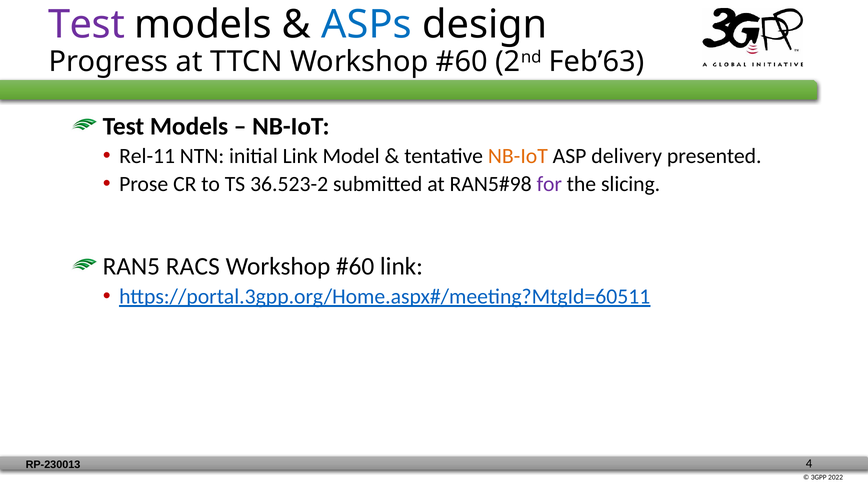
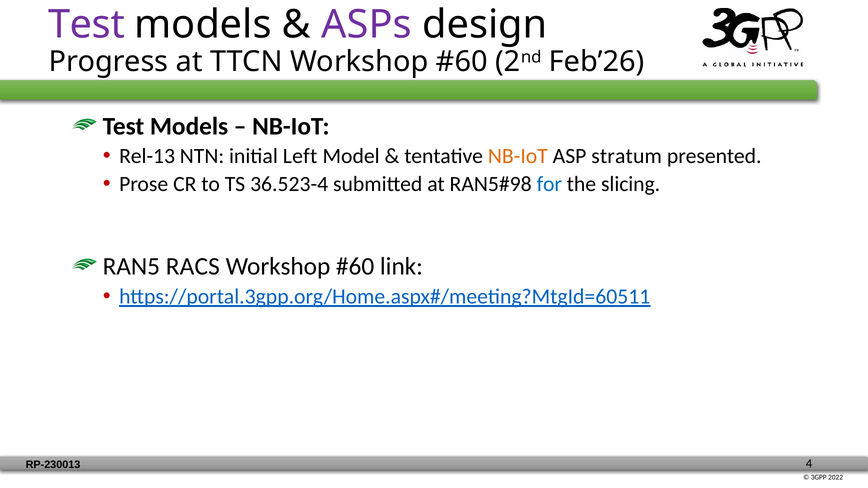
ASPs colour: blue -> purple
Feb’63: Feb’63 -> Feb’26
Rel-11: Rel-11 -> Rel-13
initial Link: Link -> Left
delivery: delivery -> stratum
36.523-2: 36.523-2 -> 36.523-4
for colour: purple -> blue
